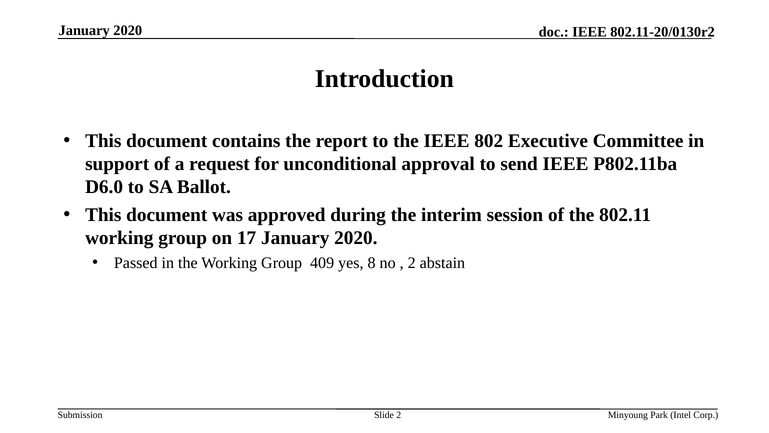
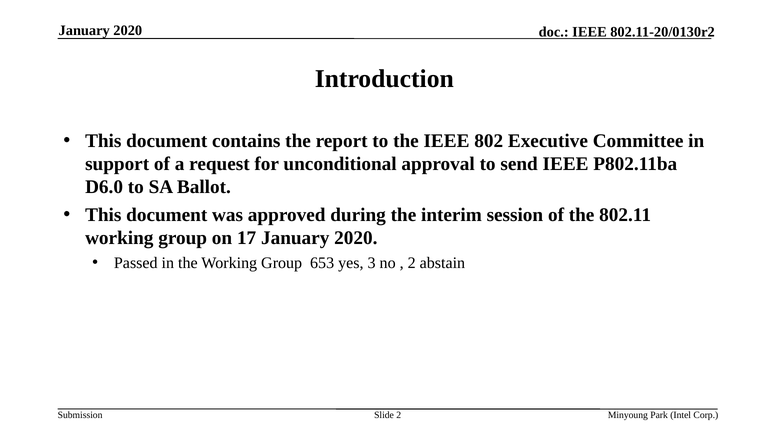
409: 409 -> 653
8: 8 -> 3
